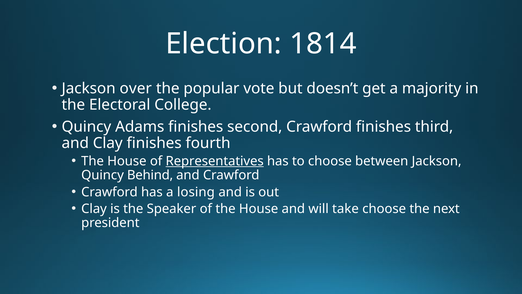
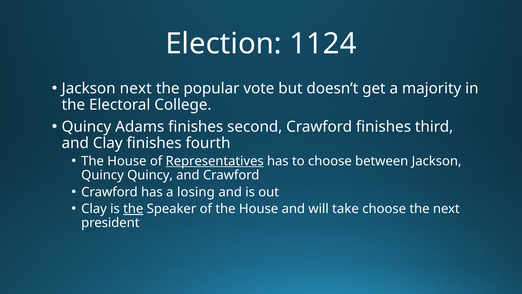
1814: 1814 -> 1124
Jackson over: over -> next
Quincy Behind: Behind -> Quincy
the at (133, 209) underline: none -> present
